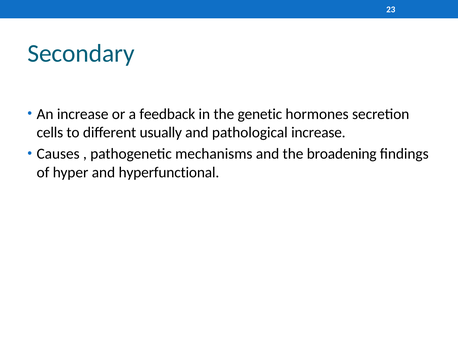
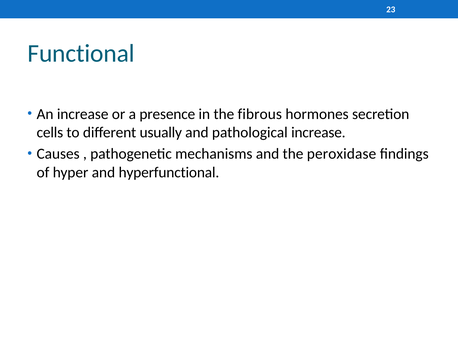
Secondary: Secondary -> Functional
feedback: feedback -> presence
genetic: genetic -> fibrous
broadening: broadening -> peroxidase
